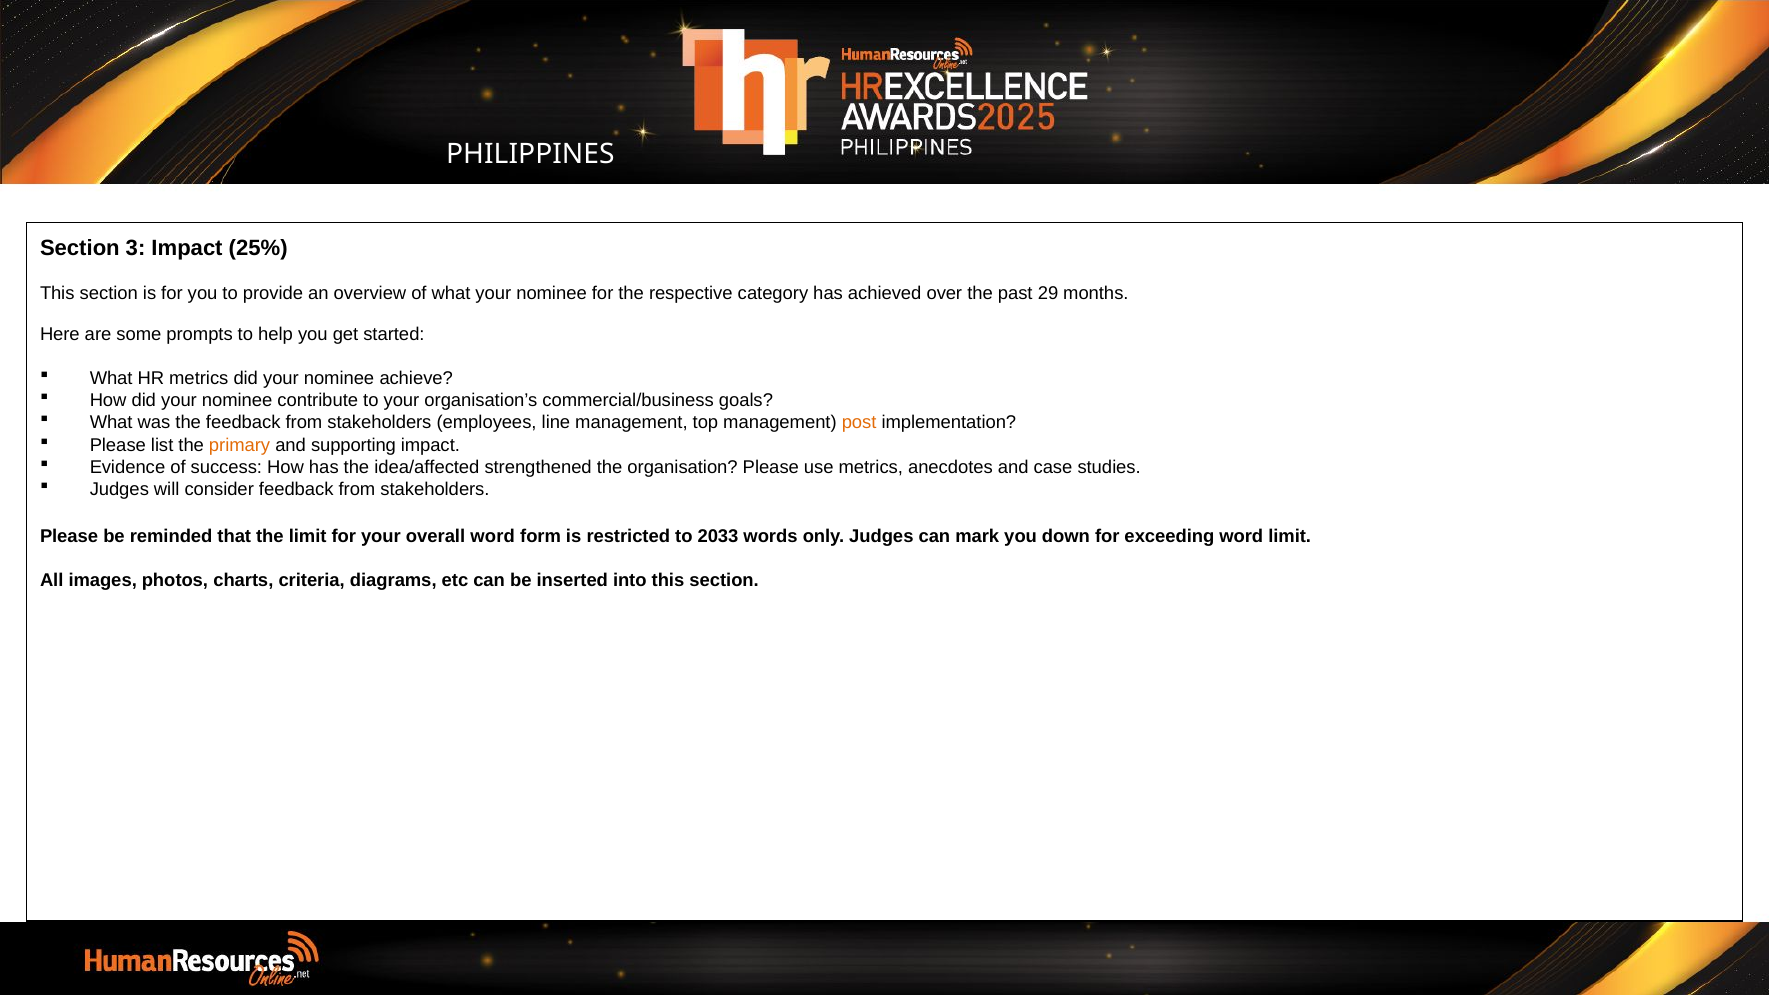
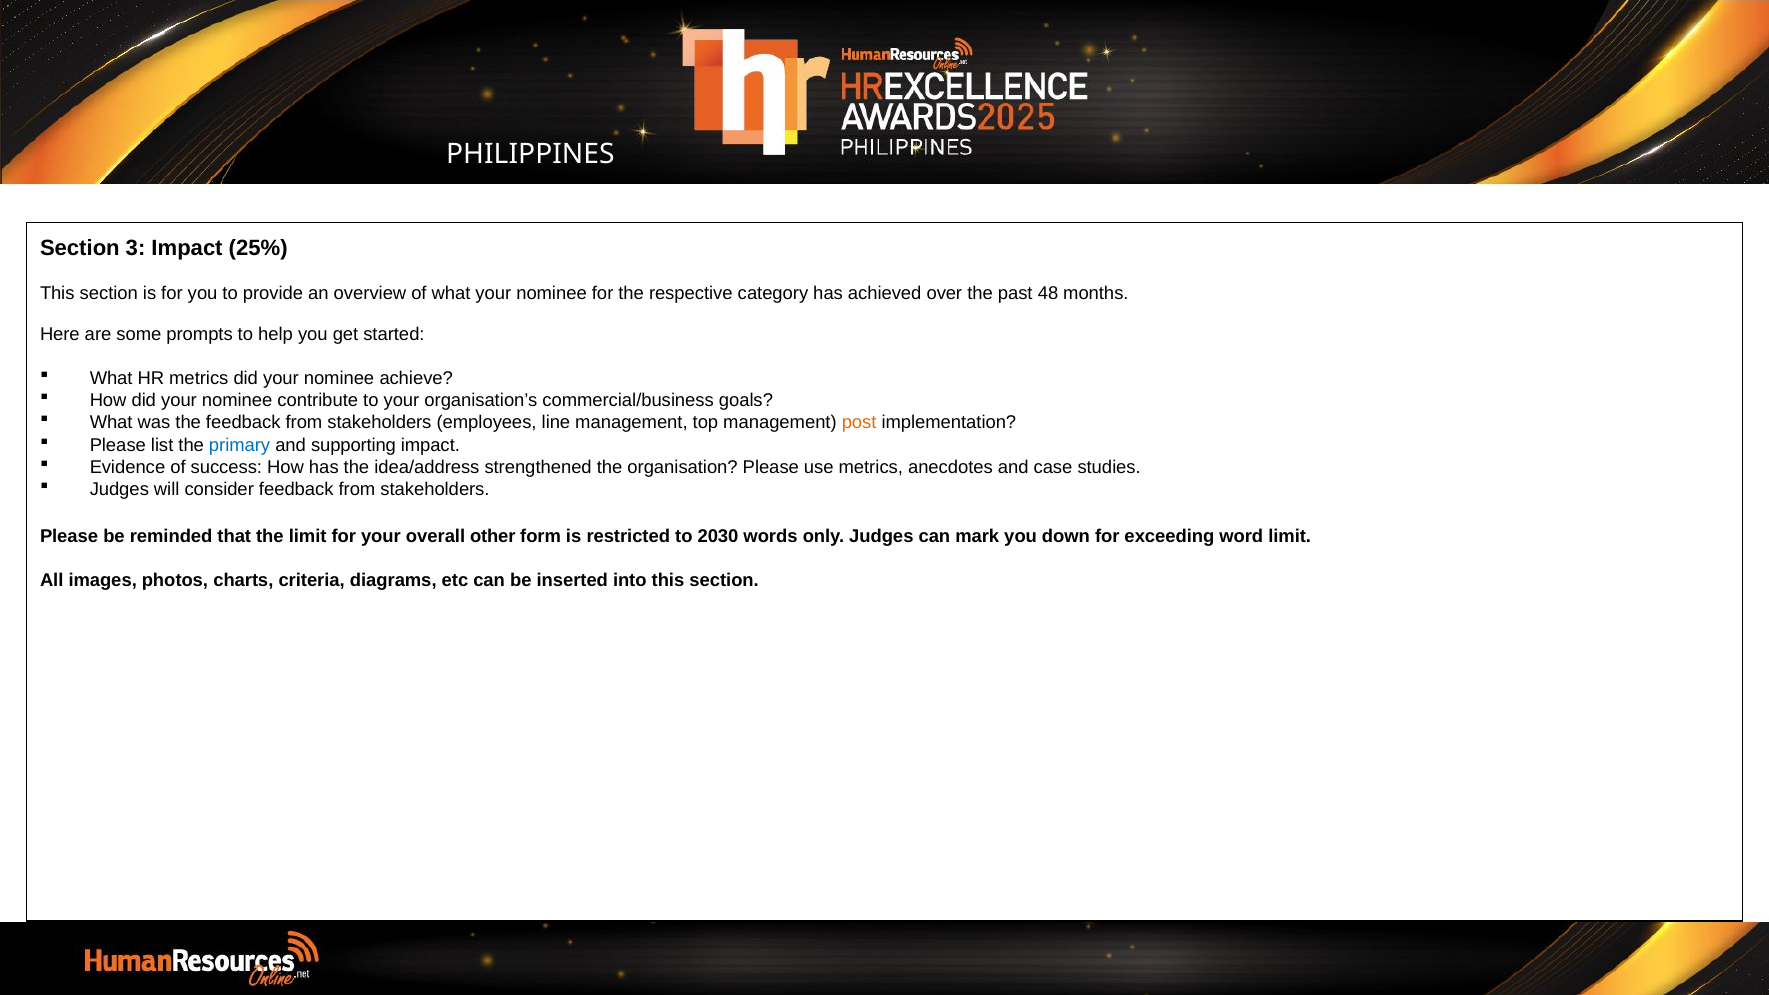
29: 29 -> 48
primary colour: orange -> blue
idea/affected: idea/affected -> idea/address
overall word: word -> other
2033: 2033 -> 2030
